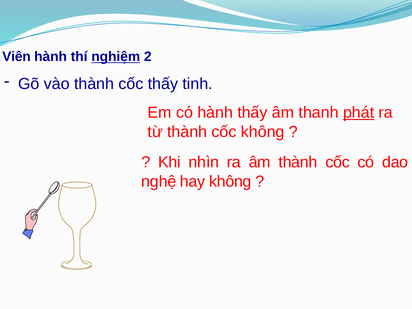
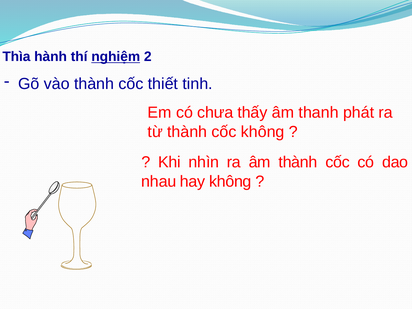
Viên: Viên -> Thìa
cốc thấy: thấy -> thiết
có hành: hành -> chưa
phát underline: present -> none
nghệ: nghệ -> nhau
